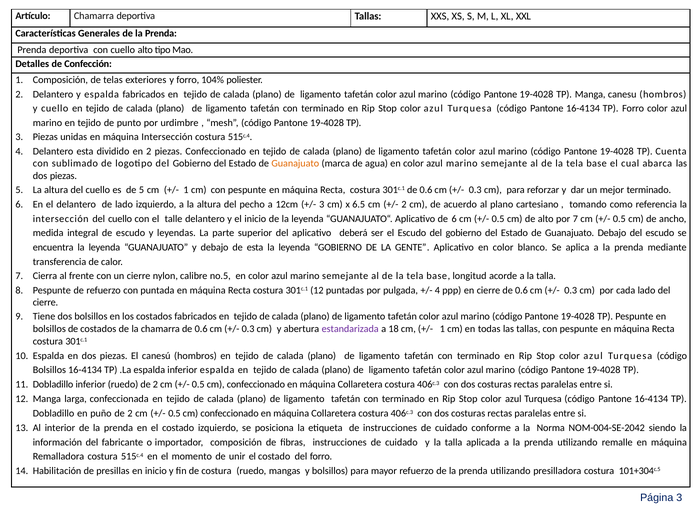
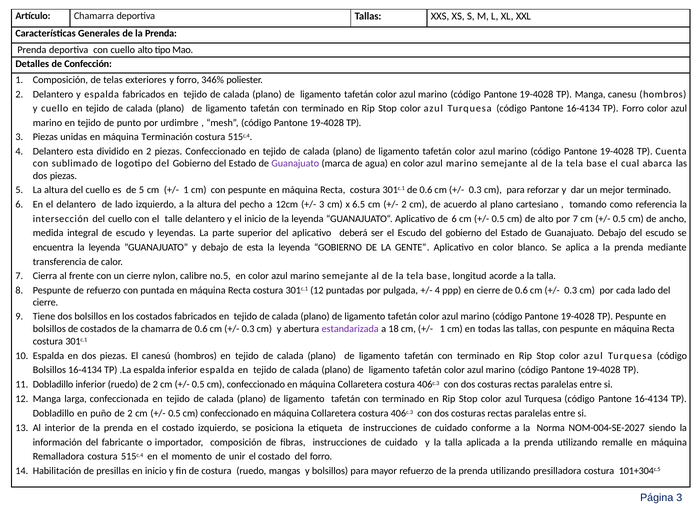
104%: 104% -> 346%
máquina Intersección: Intersección -> Terminación
Guanajuato at (295, 164) colour: orange -> purple
NOM-004-SE-2042: NOM-004-SE-2042 -> NOM-004-SE-2027
